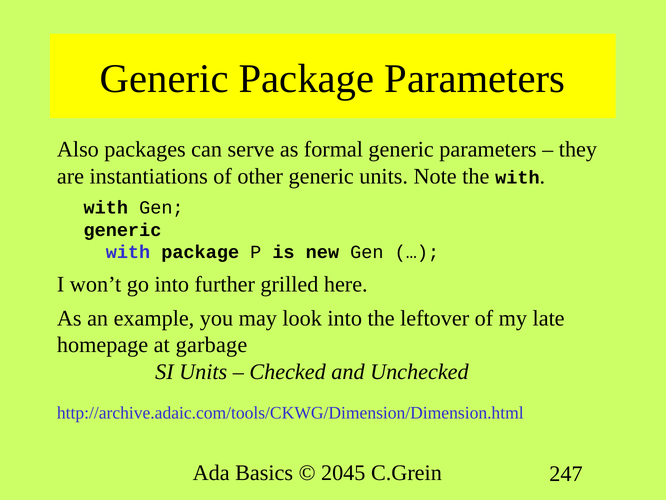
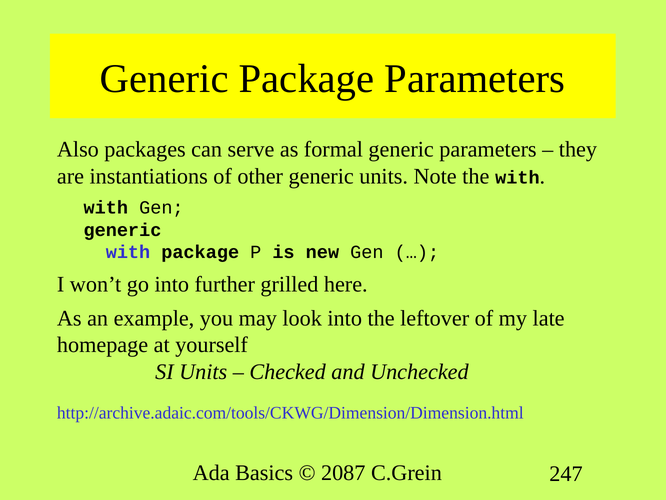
garbage: garbage -> yourself
2045: 2045 -> 2087
